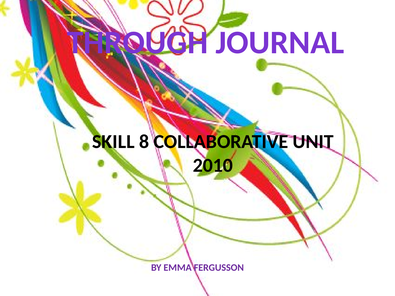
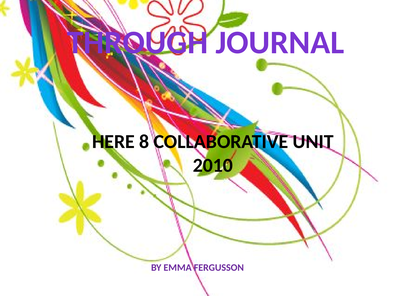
SKILL: SKILL -> HERE
